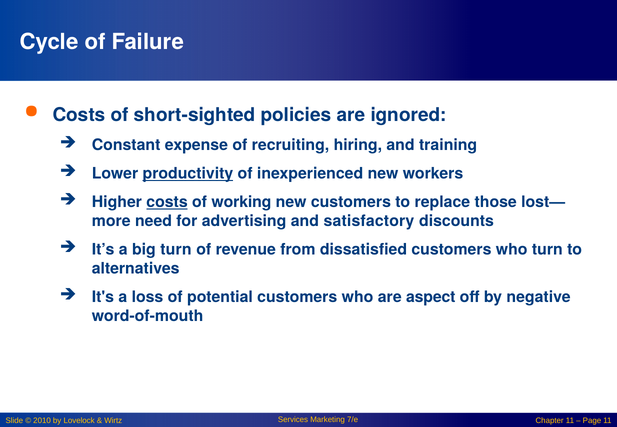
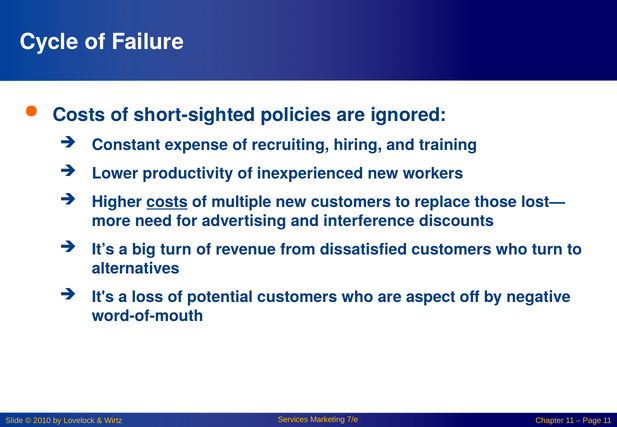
productivity underline: present -> none
working: working -> multiple
satisfactory: satisfactory -> interference
